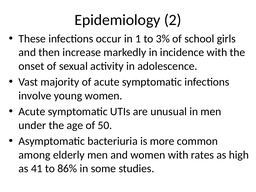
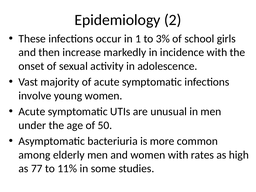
41: 41 -> 77
86%: 86% -> 11%
